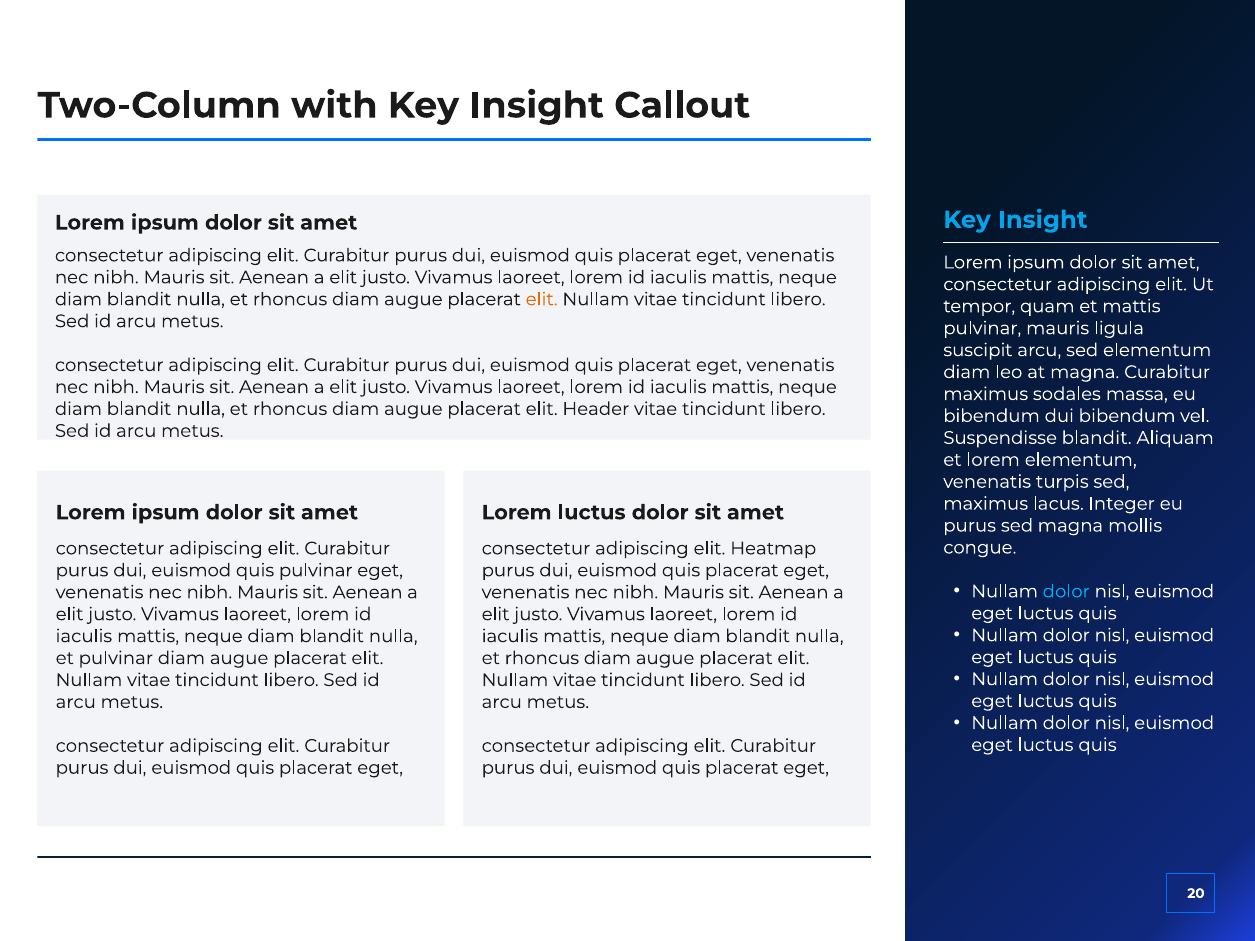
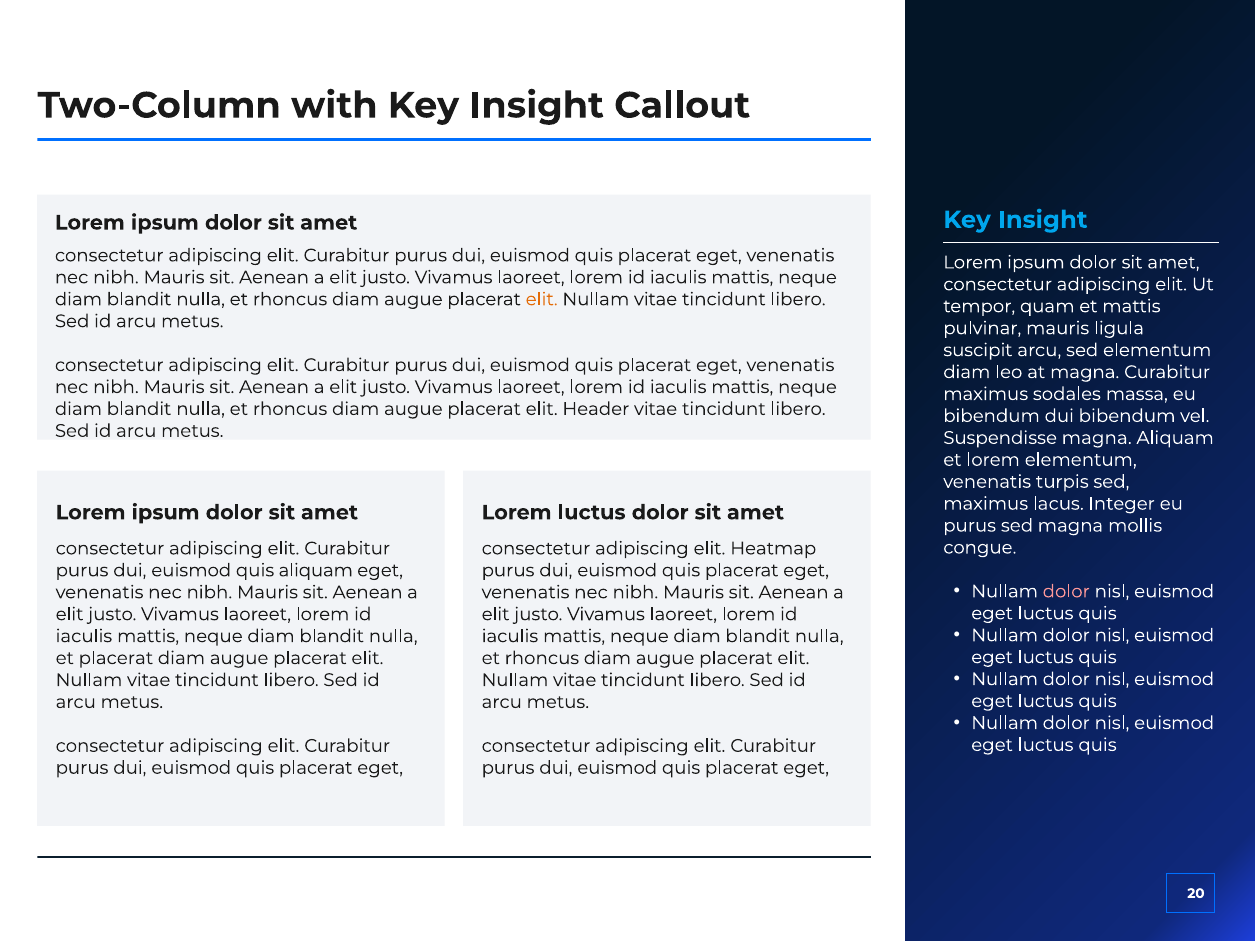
Suspendisse blandit: blandit -> magna
quis pulvinar: pulvinar -> aliquam
dolor at (1066, 592) colour: light blue -> pink
et pulvinar: pulvinar -> placerat
